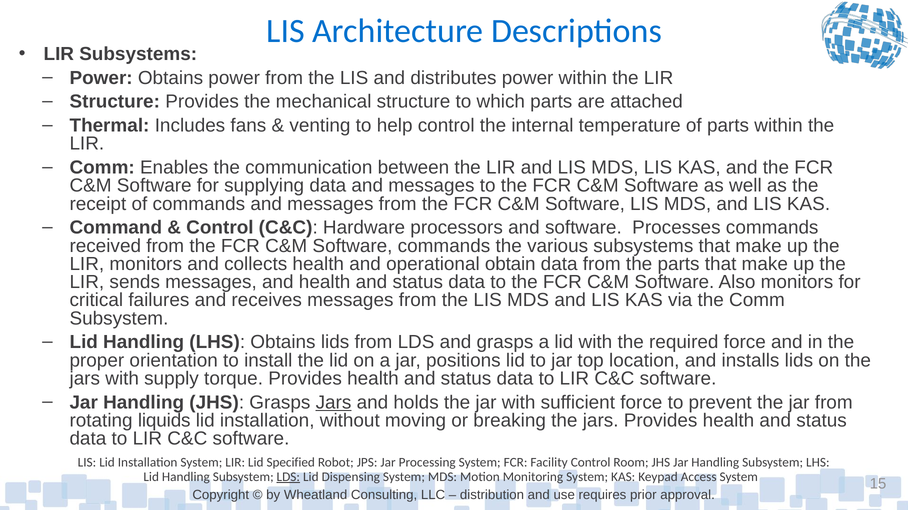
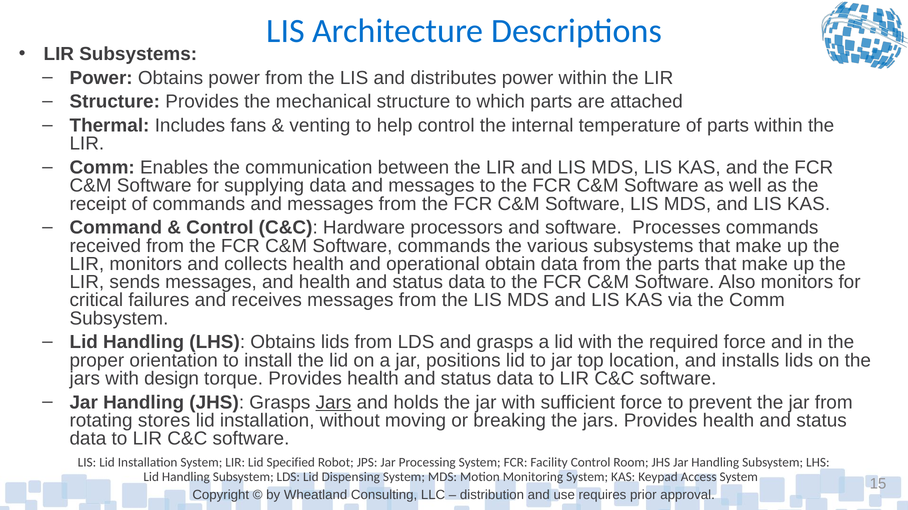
supply: supply -> design
liquids: liquids -> stores
LDS at (288, 477) underline: present -> none
